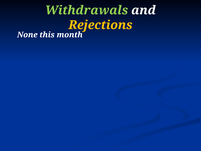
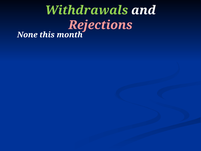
Rejections colour: yellow -> pink
